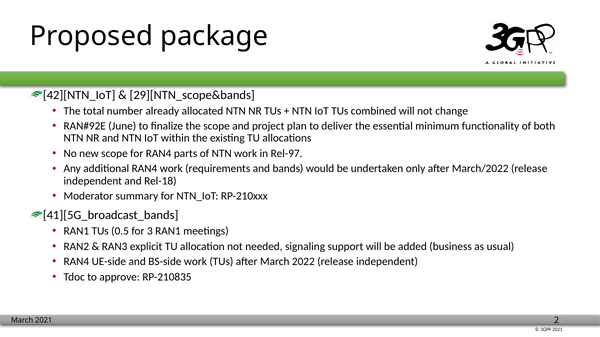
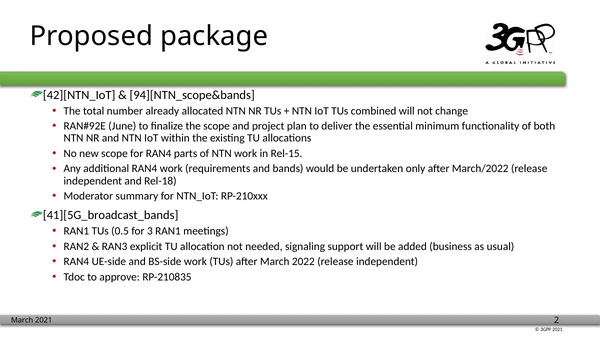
29][NTN_scope&bands: 29][NTN_scope&bands -> 94][NTN_scope&bands
Rel-97: Rel-97 -> Rel-15
